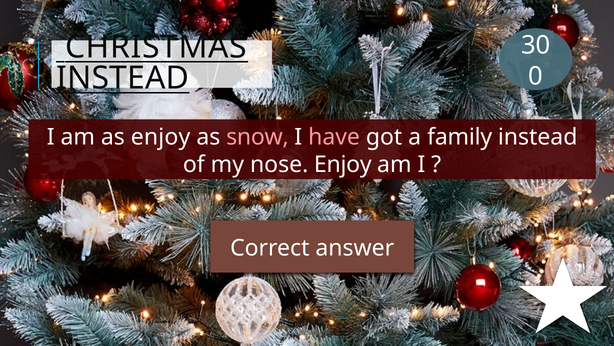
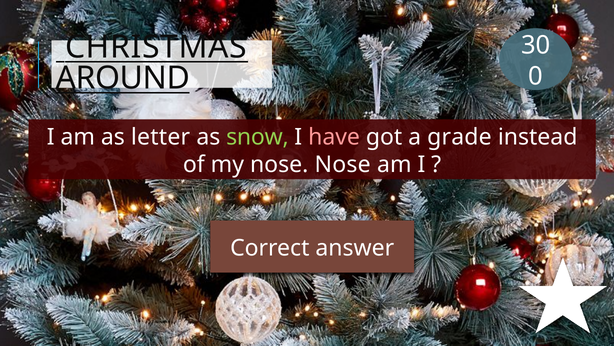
INSTEAD at (123, 78): INSTEAD -> AROUND
as enjoy: enjoy -> letter
snow colour: pink -> light green
family: family -> grade
nose Enjoy: Enjoy -> Nose
